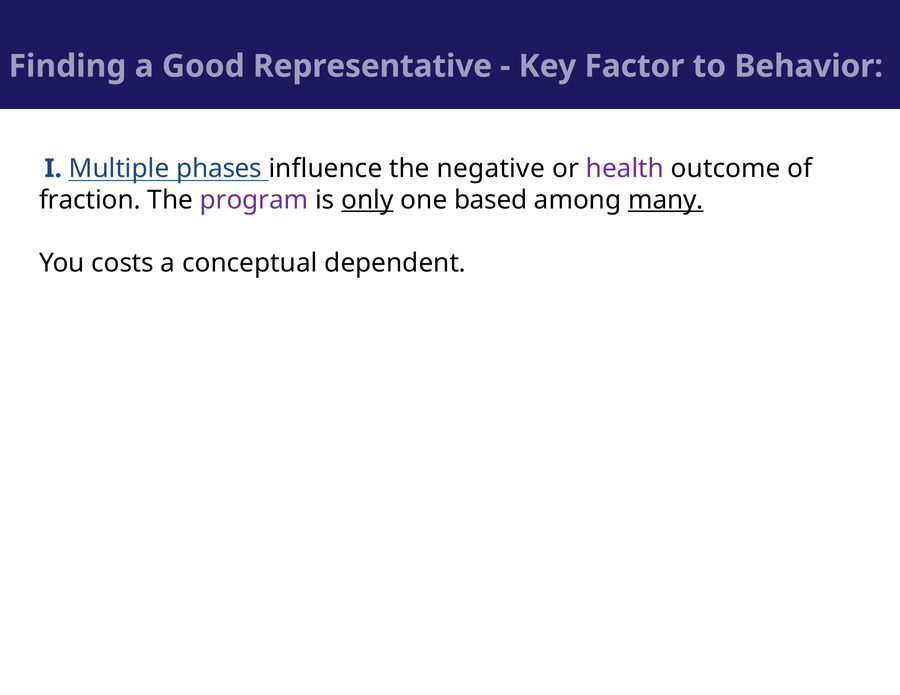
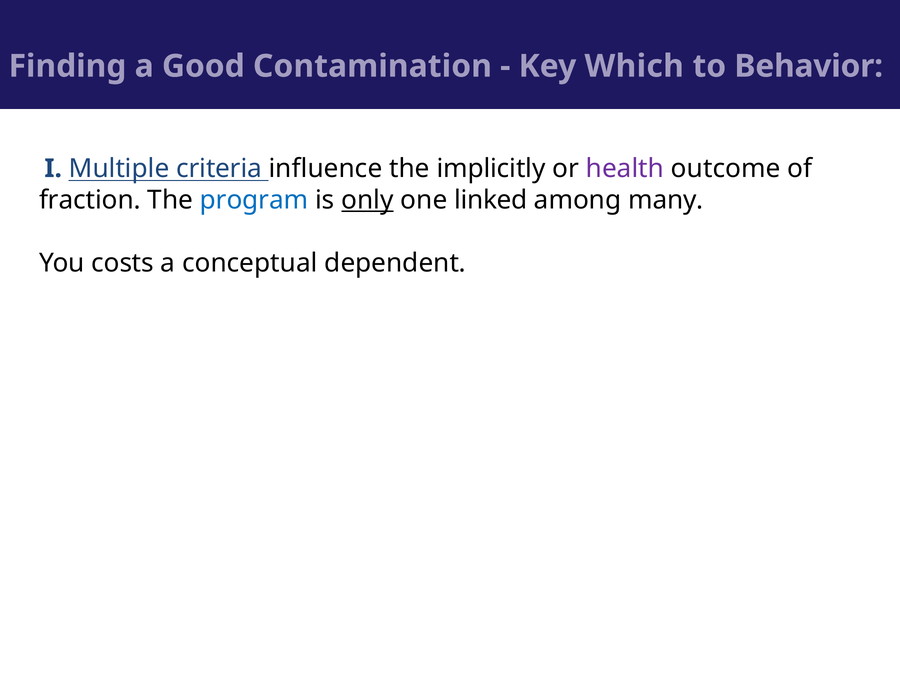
Representative: Representative -> Contamination
Factor: Factor -> Which
phases: phases -> criteria
negative: negative -> implicitly
program colour: purple -> blue
based: based -> linked
many underline: present -> none
